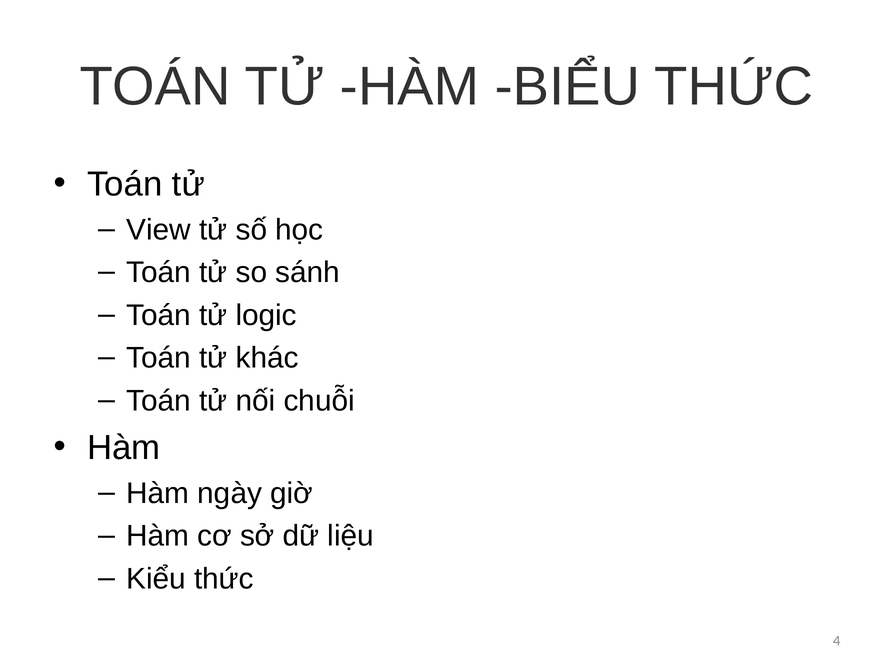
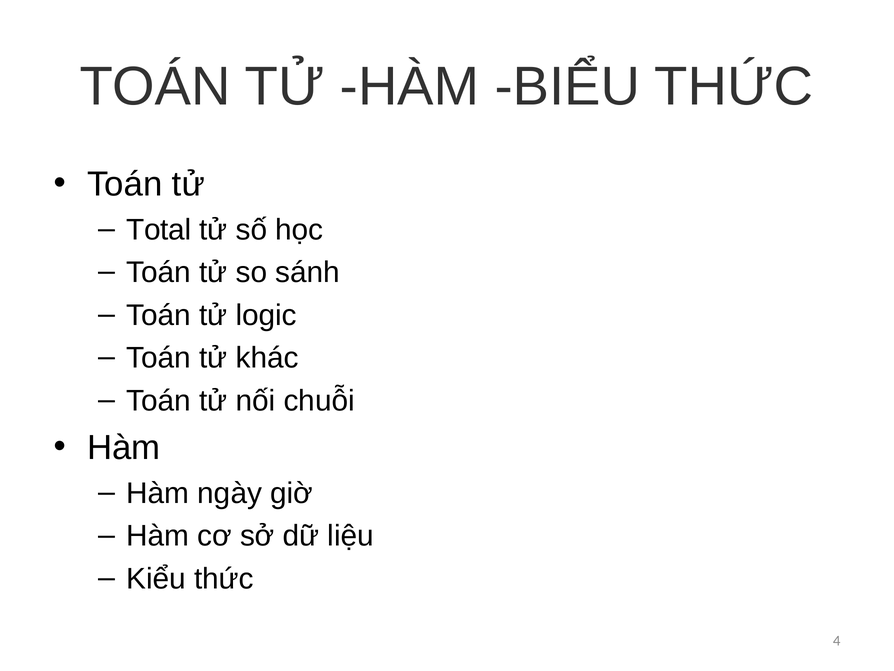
View: View -> Total
